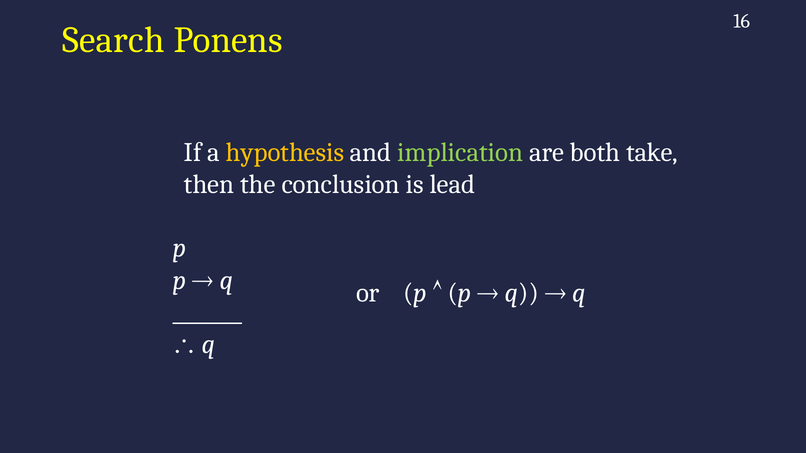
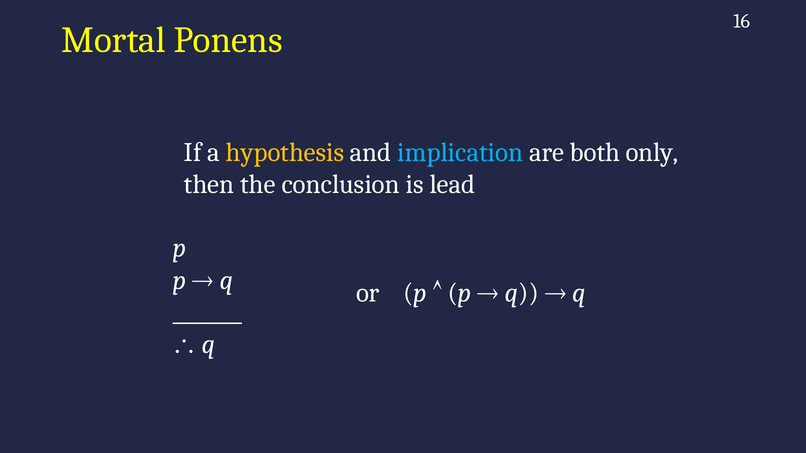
Search: Search -> Mortal
implication colour: light green -> light blue
take: take -> only
